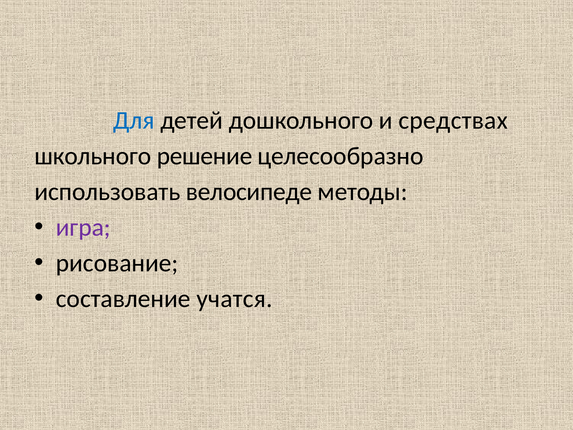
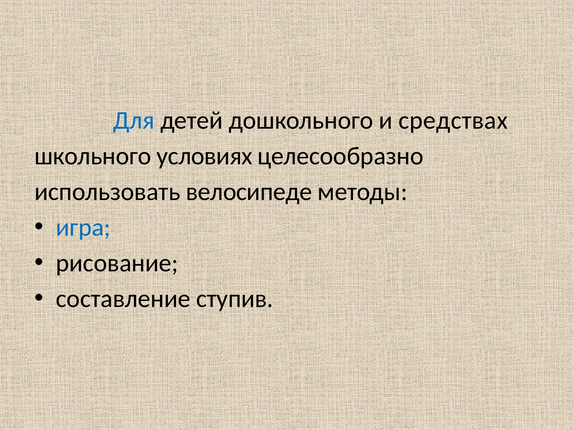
решение: решение -> условиях
игра colour: purple -> blue
учатся: учатся -> ступив
